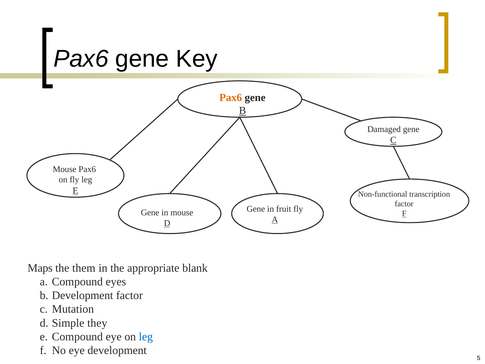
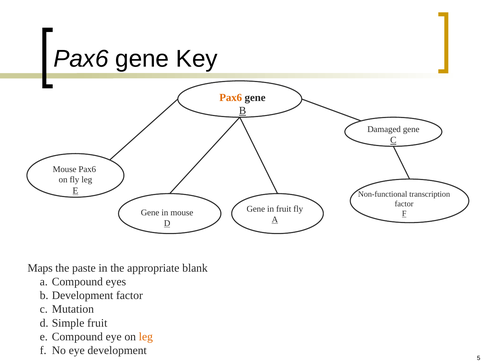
them: them -> paste
Simple they: they -> fruit
leg at (146, 336) colour: blue -> orange
